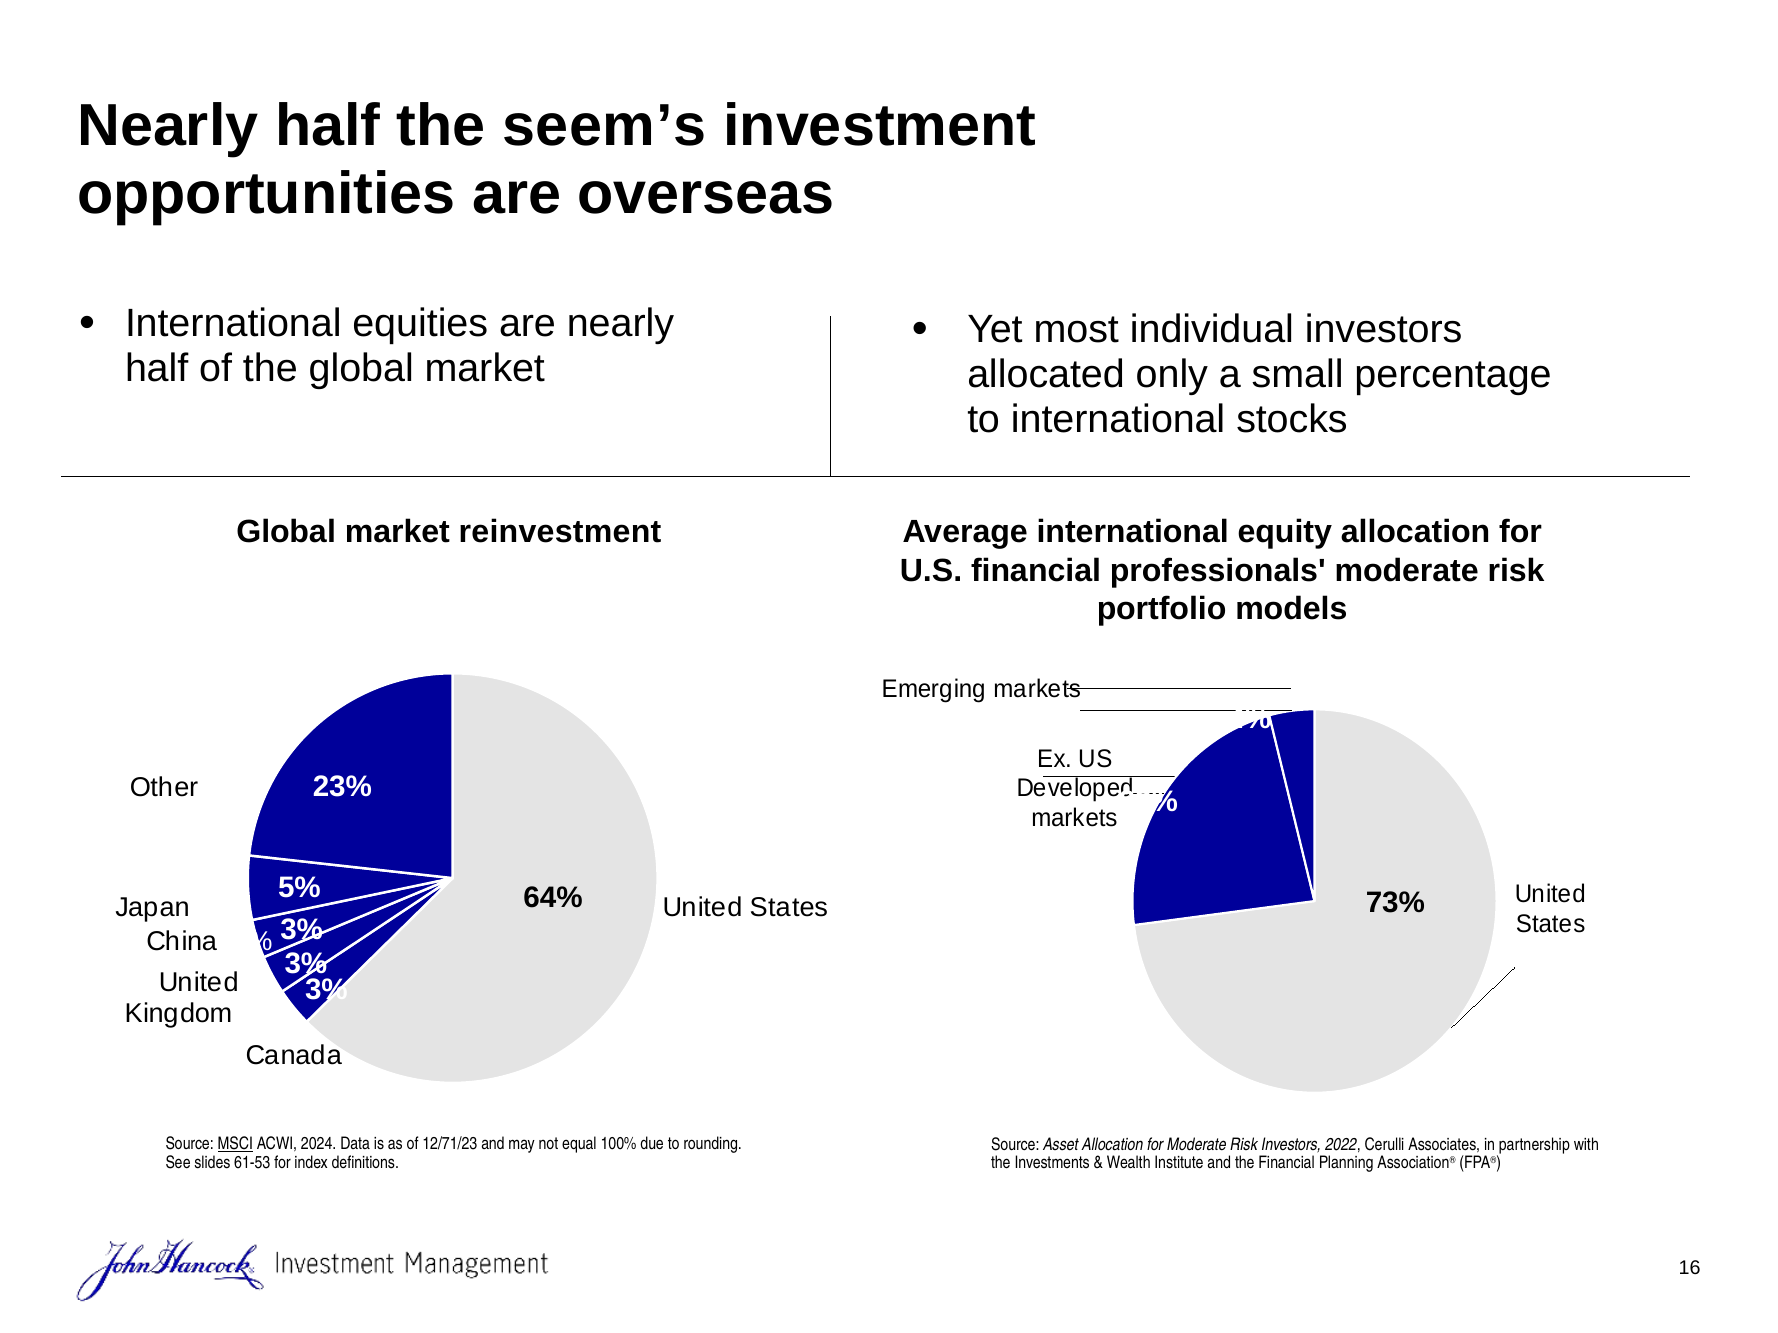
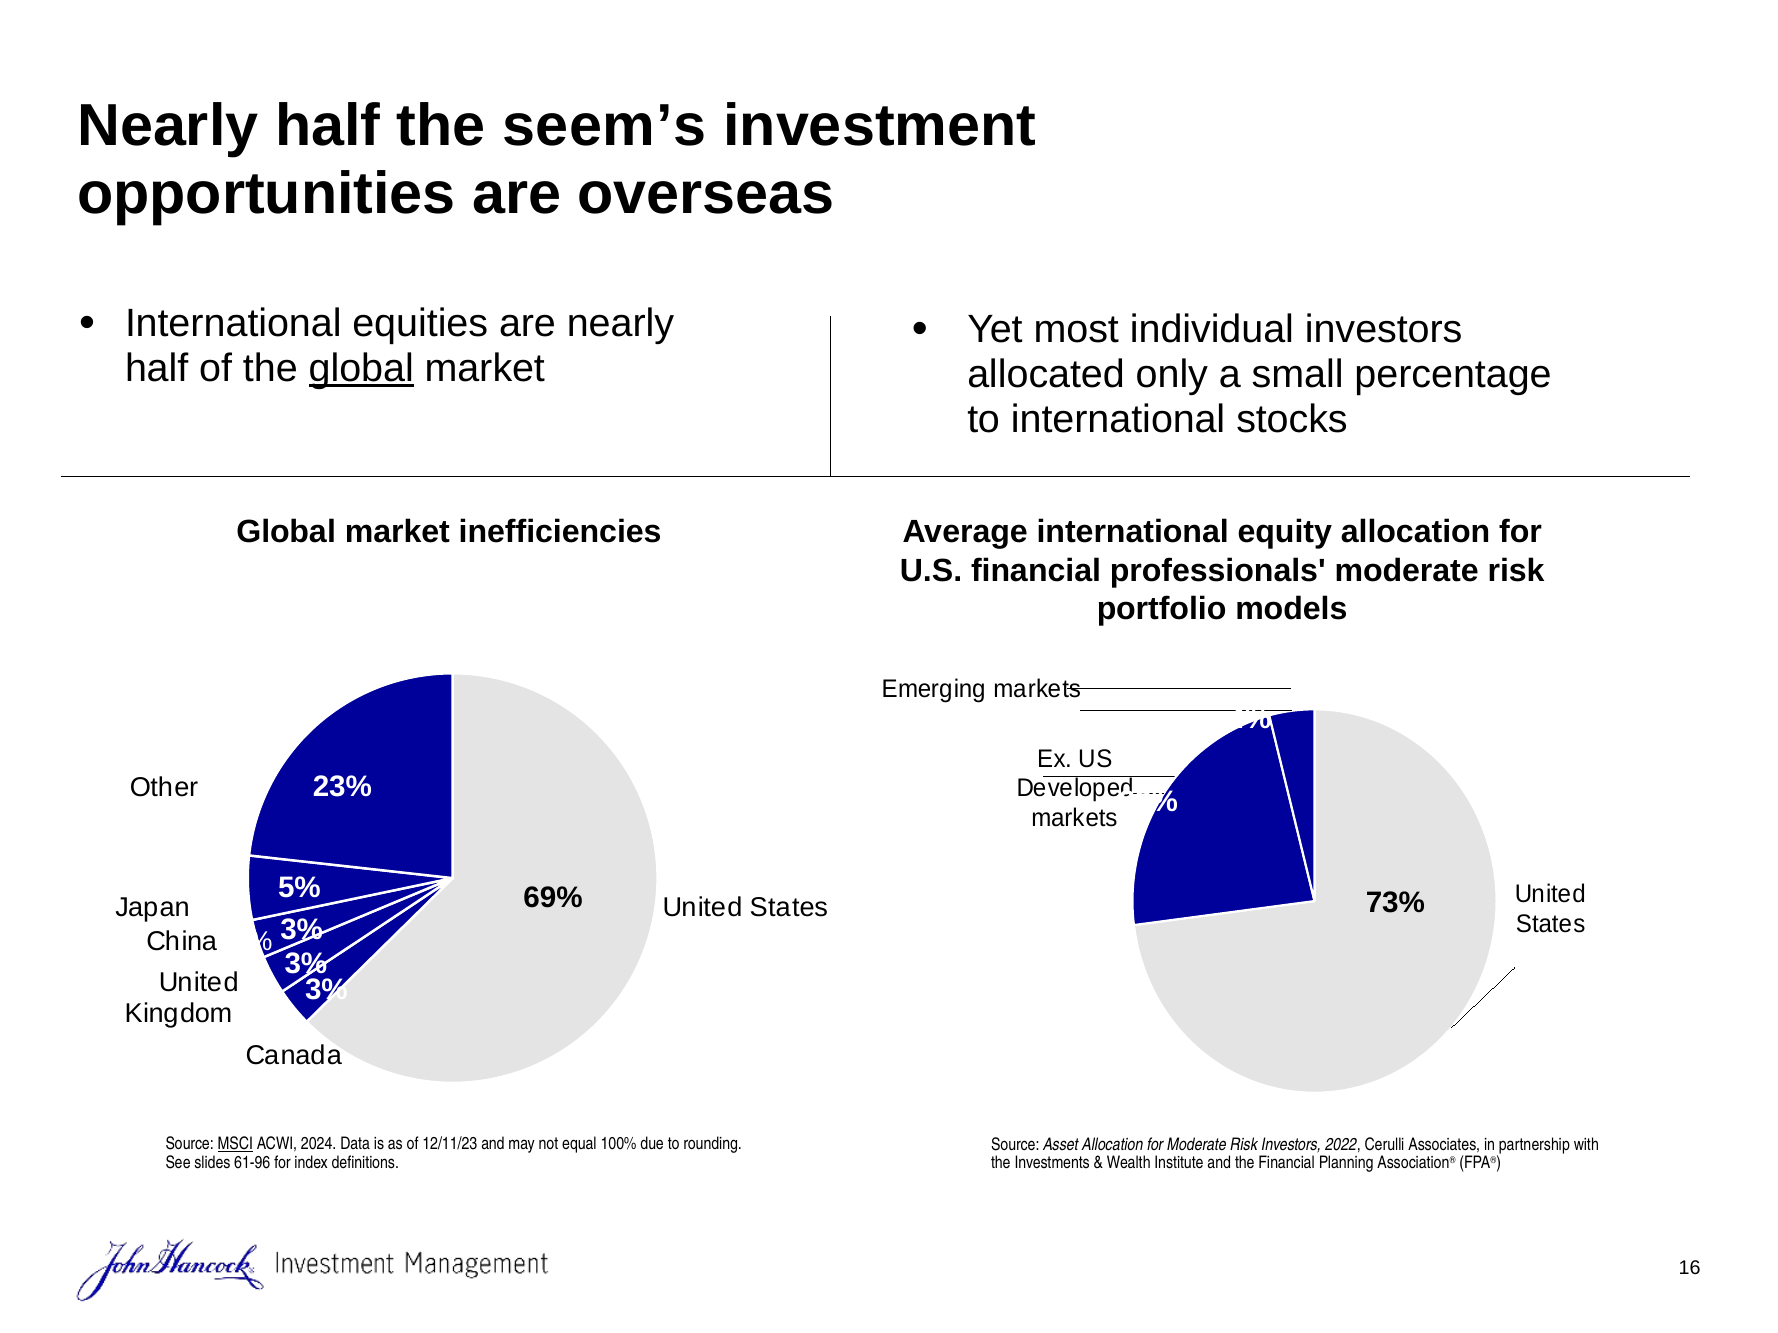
global at (361, 369) underline: none -> present
reinvestment: reinvestment -> inefficiencies
64%: 64% -> 69%
12/71/23: 12/71/23 -> 12/11/23
61-53: 61-53 -> 61-96
